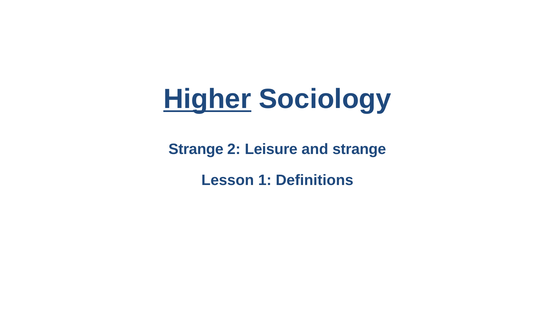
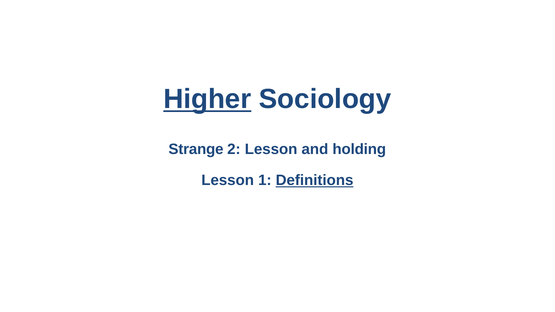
2 Leisure: Leisure -> Lesson
and strange: strange -> holding
Definitions underline: none -> present
